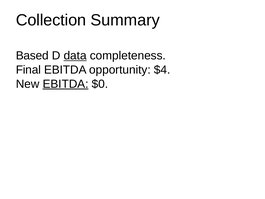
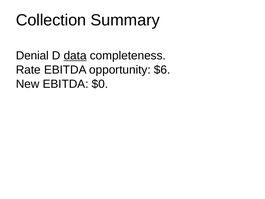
Based: Based -> Denial
Final: Final -> Rate
$4: $4 -> $6
EBITDA at (66, 84) underline: present -> none
